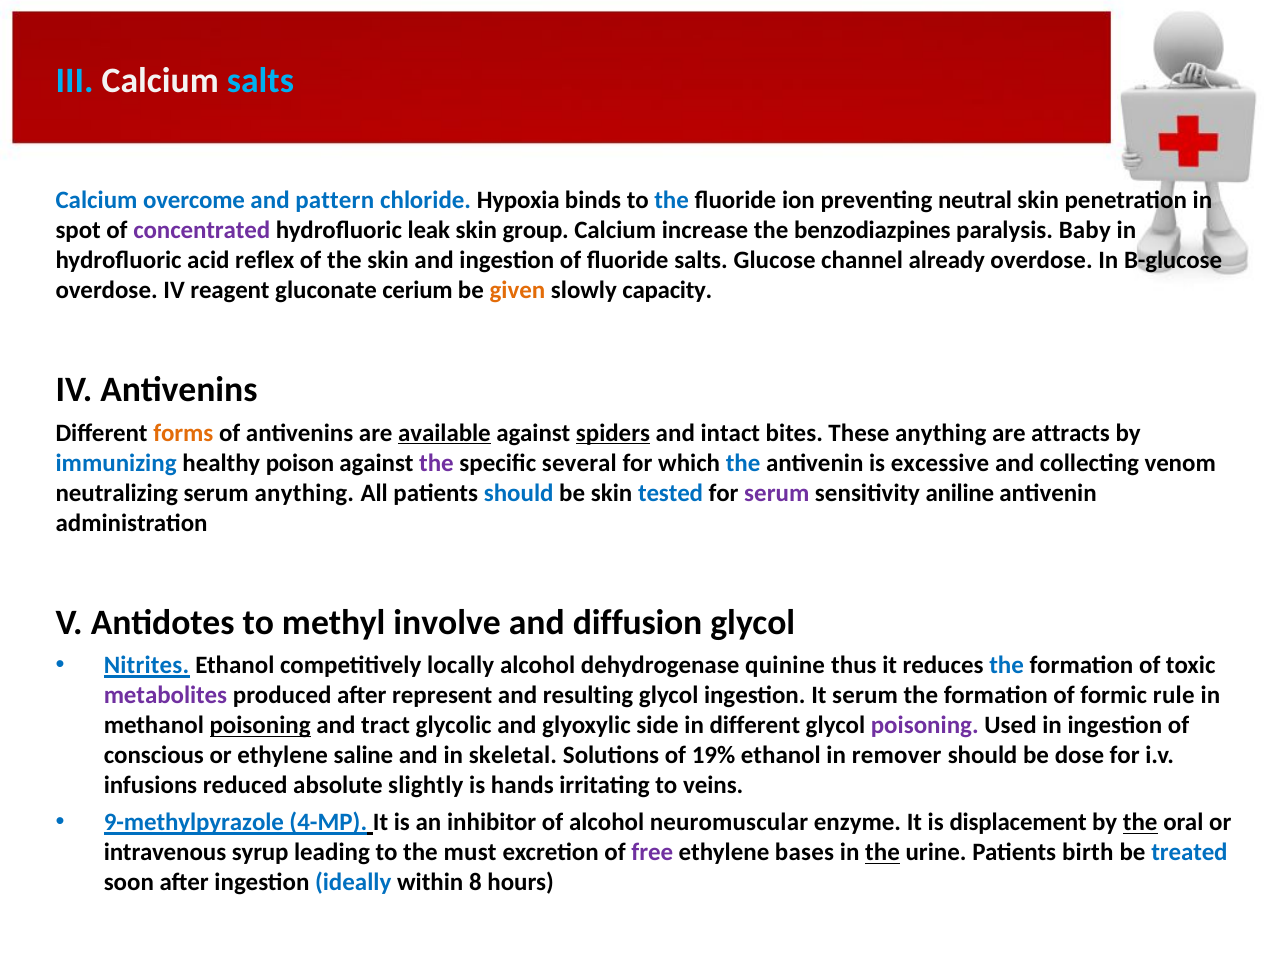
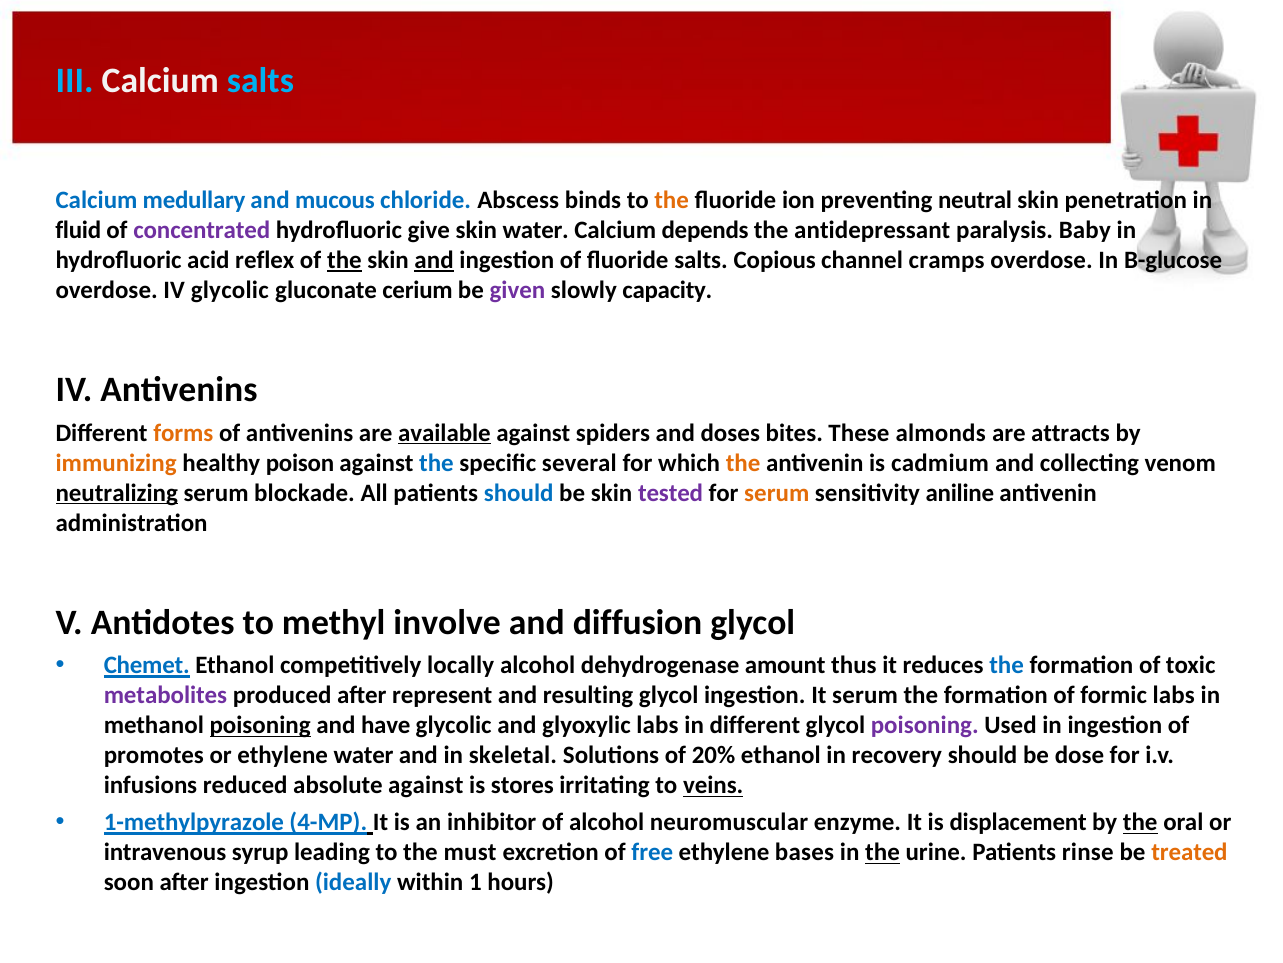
overcome: overcome -> medullary
pattern: pattern -> mucous
Hypoxia: Hypoxia -> Abscess
the at (672, 200) colour: blue -> orange
spot: spot -> fluid
leak: leak -> give
skin group: group -> water
increase: increase -> depends
benzodiazpines: benzodiazpines -> antidepressant
the at (344, 260) underline: none -> present
and at (434, 260) underline: none -> present
Glucose: Glucose -> Copious
already: already -> cramps
IV reagent: reagent -> glycolic
given colour: orange -> purple
spiders underline: present -> none
intact: intact -> doses
These anything: anything -> almonds
immunizing colour: blue -> orange
the at (437, 463) colour: purple -> blue
the at (743, 463) colour: blue -> orange
excessive: excessive -> cadmium
neutralizing underline: none -> present
serum anything: anything -> blockade
tested colour: blue -> purple
serum at (777, 492) colour: purple -> orange
Nitrites: Nitrites -> Chemet
quinine: quinine -> amount
formic rule: rule -> labs
tract: tract -> have
glyoxylic side: side -> labs
conscious: conscious -> promotes
ethylene saline: saline -> water
19%: 19% -> 20%
remover: remover -> recovery
absolute slightly: slightly -> against
hands: hands -> stores
veins underline: none -> present
9-methylpyrazole: 9-methylpyrazole -> 1-methylpyrazole
free colour: purple -> blue
birth: birth -> rinse
treated colour: blue -> orange
8: 8 -> 1
